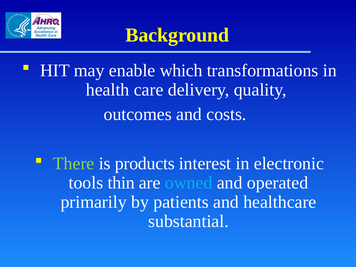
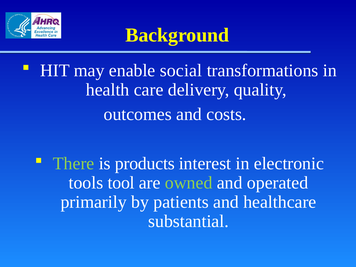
which: which -> social
thin: thin -> tool
owned colour: light blue -> light green
